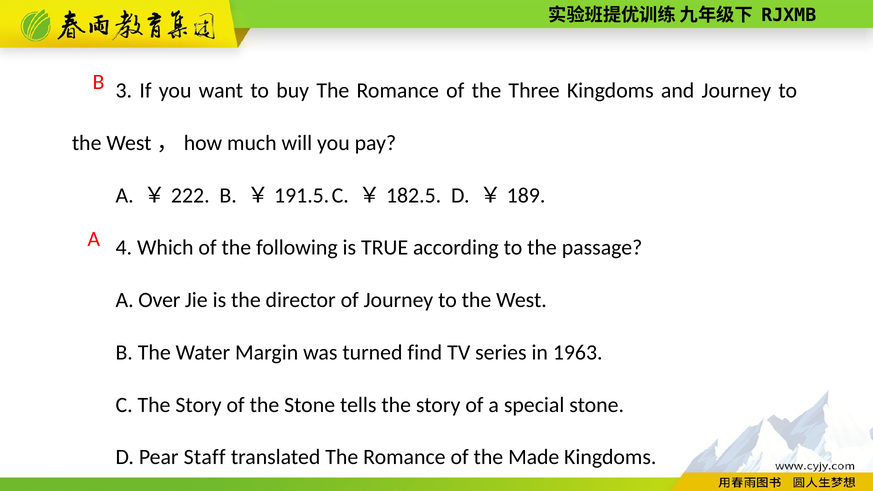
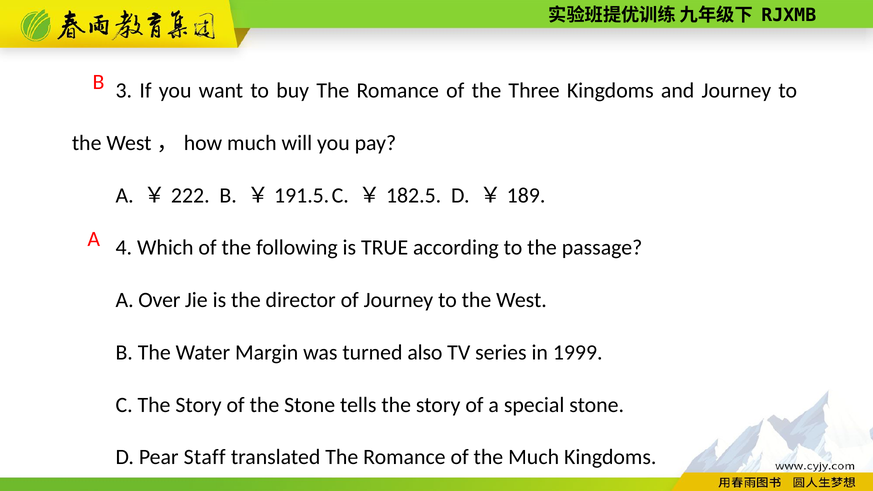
find: find -> also
1963: 1963 -> 1999
the Made: Made -> Much
